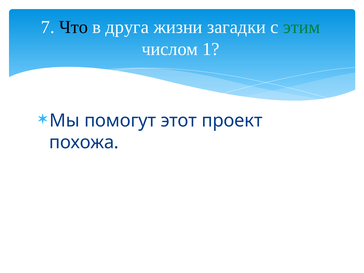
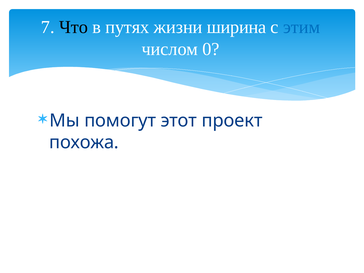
друга: друга -> путях
загадки: загадки -> ширина
этим colour: green -> blue
1: 1 -> 0
